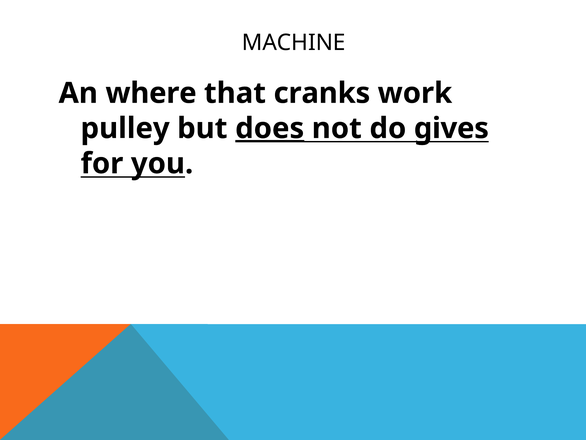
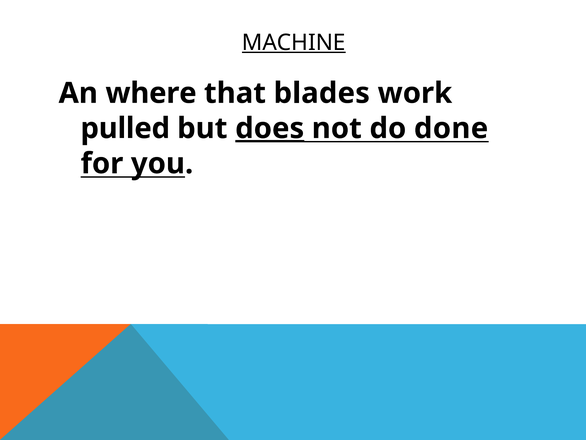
MACHINE underline: none -> present
cranks: cranks -> blades
pulley: pulley -> pulled
gives: gives -> done
